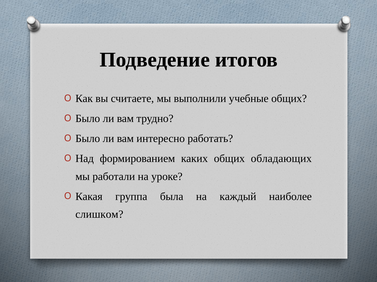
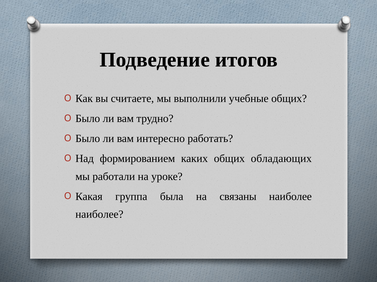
каждый: каждый -> связаны
слишком at (99, 215): слишком -> наиболее
